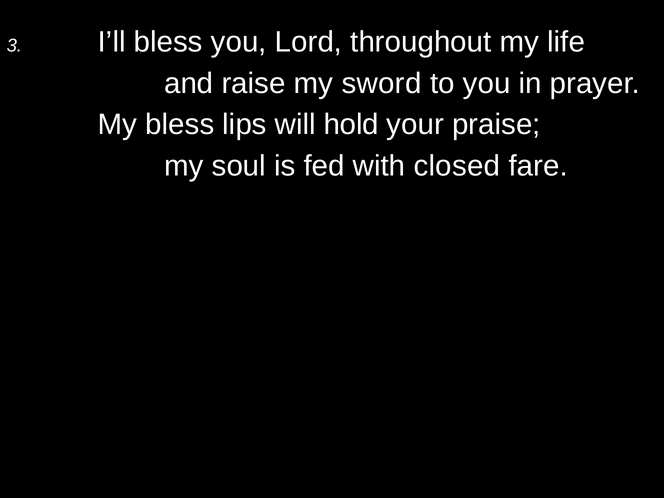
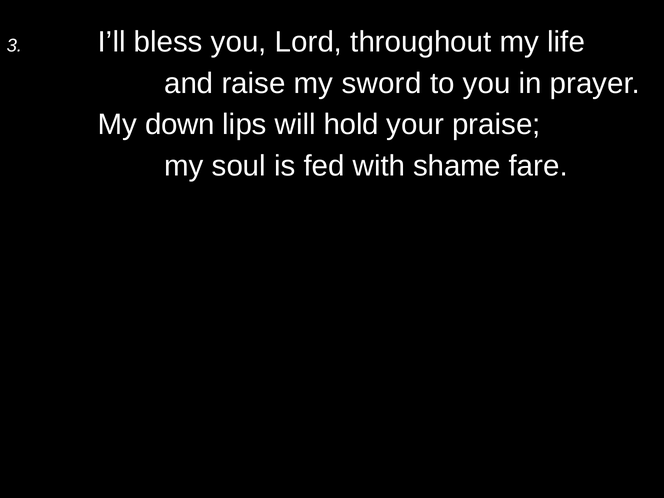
My bless: bless -> down
closed: closed -> shame
